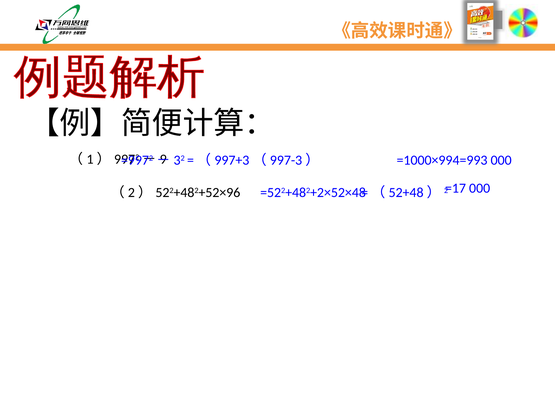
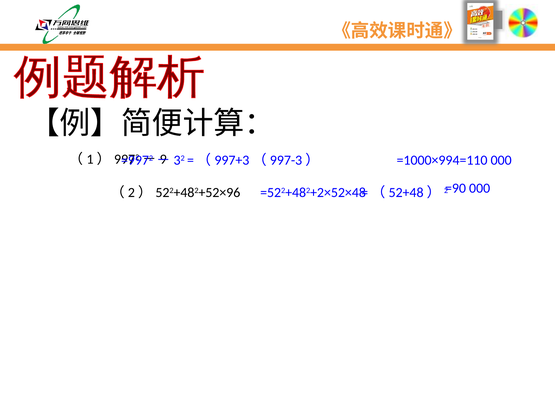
=1000×994=993: =1000×994=993 -> =1000×994=110
=17: =17 -> =90
